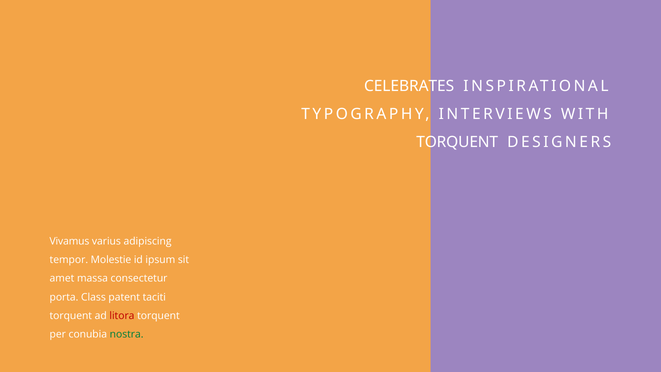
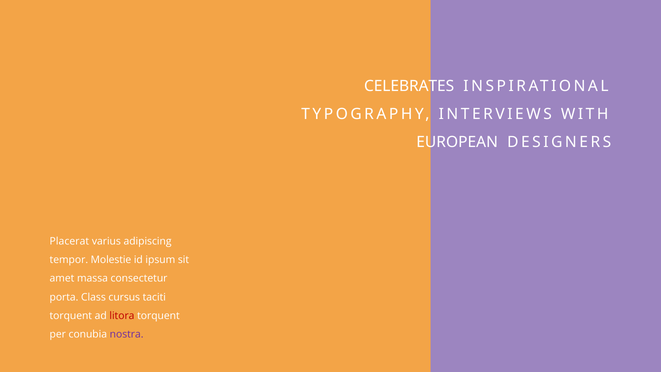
TORQUENT at (457, 142): TORQUENT -> EUROPEAN
Vivamus: Vivamus -> Placerat
patent: patent -> cursus
nostra colour: green -> purple
